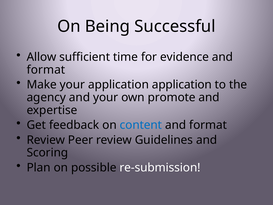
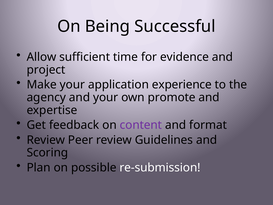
format at (46, 70): format -> project
application application: application -> experience
content colour: blue -> purple
